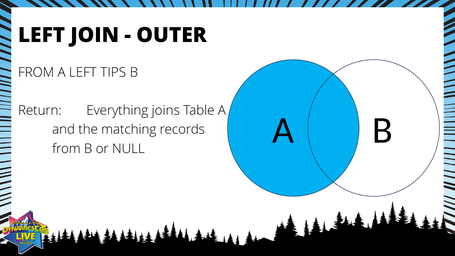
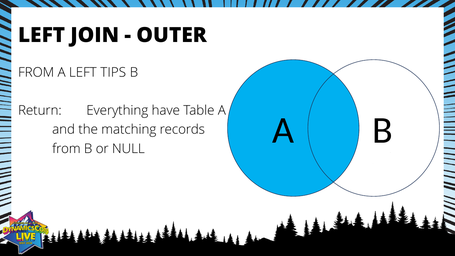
joins: joins -> have
